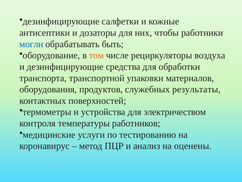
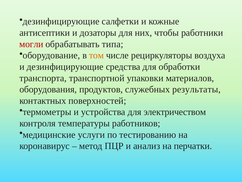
могли colour: blue -> red
быть: быть -> типа
оценены: оценены -> перчатки
